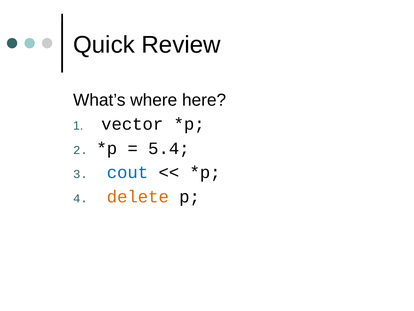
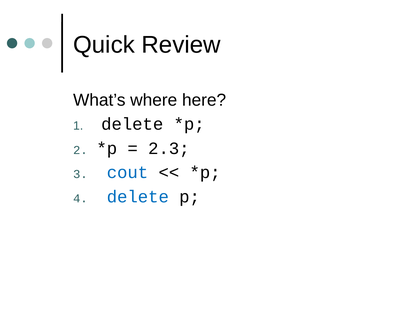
vector at (132, 124): vector -> delete
5.4: 5.4 -> 2.3
delete at (138, 197) colour: orange -> blue
